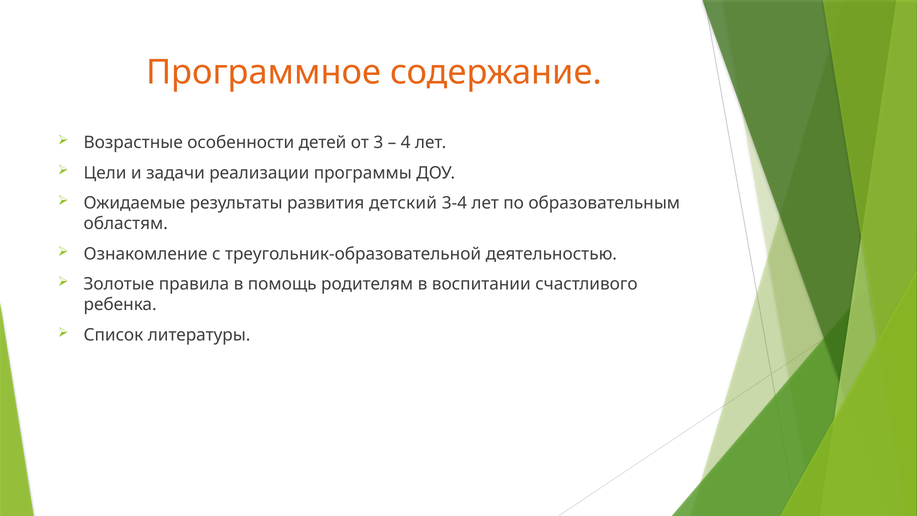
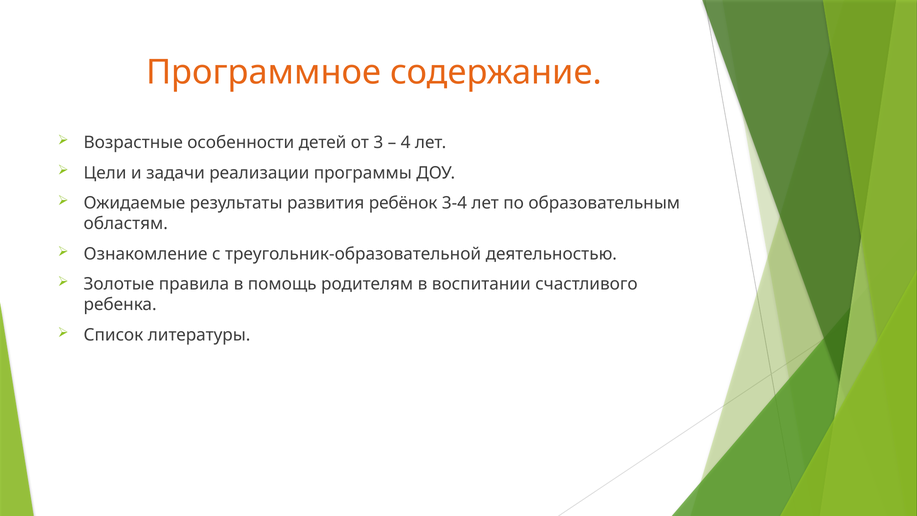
детский: детский -> ребёнок
